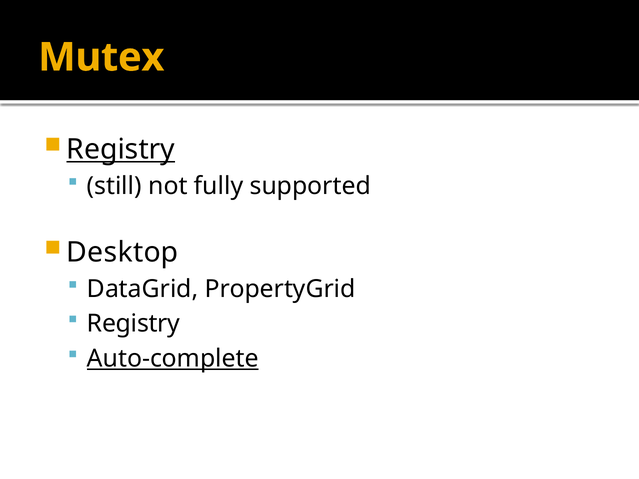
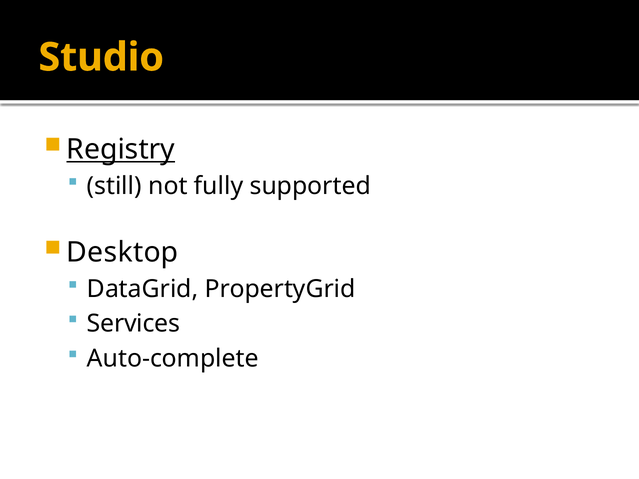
Mutex: Mutex -> Studio
Registry at (133, 324): Registry -> Services
Auto-complete underline: present -> none
